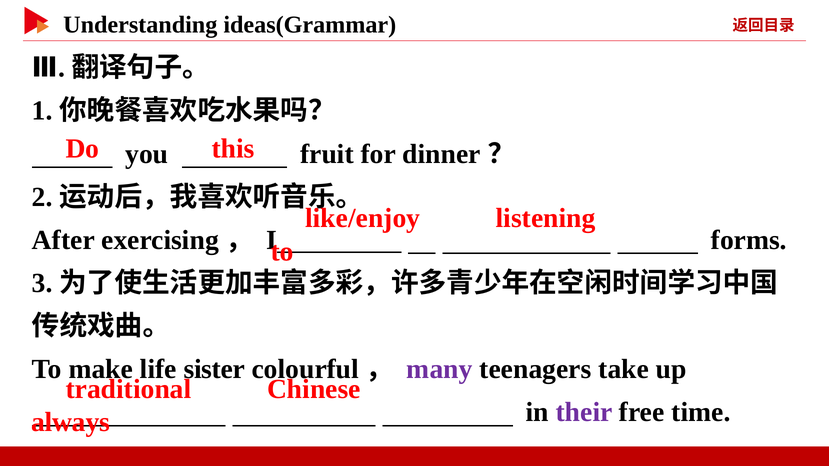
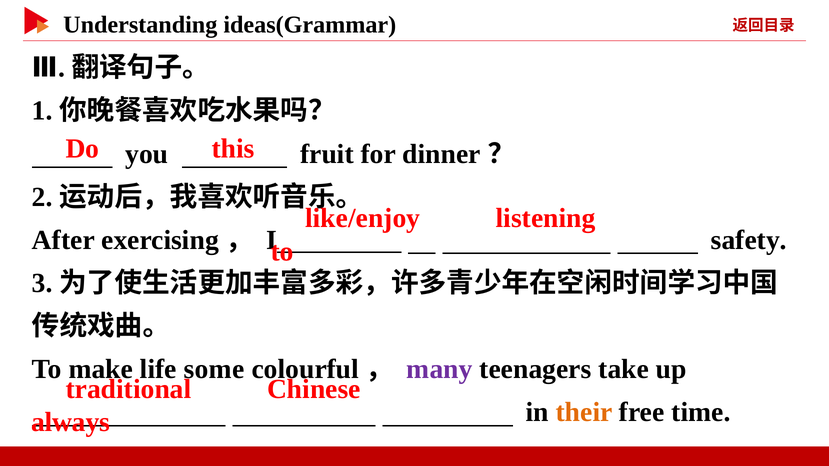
forms: forms -> safety
sister: sister -> some
their colour: purple -> orange
